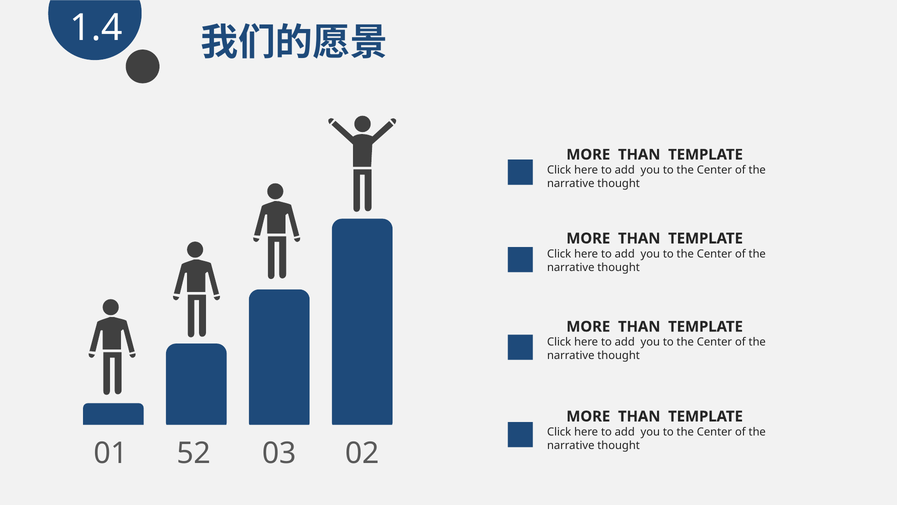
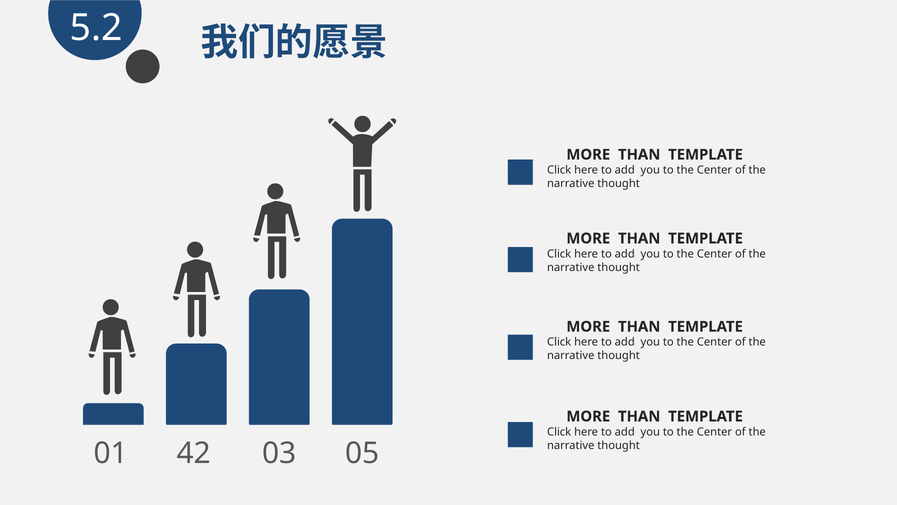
1.4: 1.4 -> 5.2
52: 52 -> 42
02: 02 -> 05
